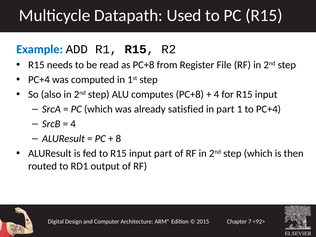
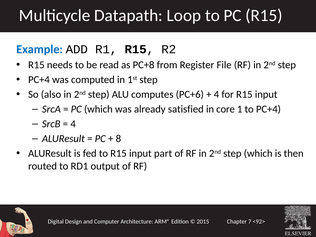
Used: Used -> Loop
computes PC+8: PC+8 -> PC+6
in part: part -> core
